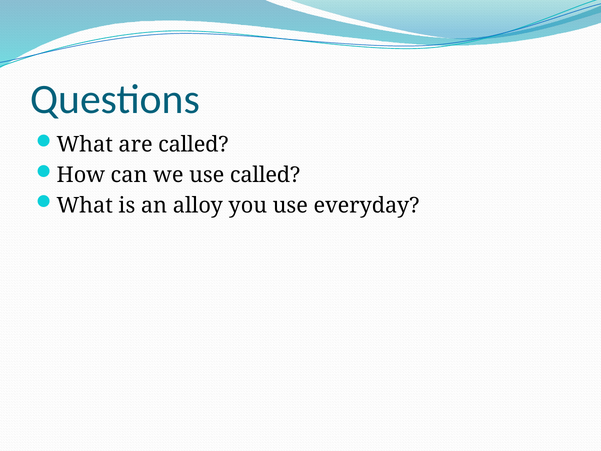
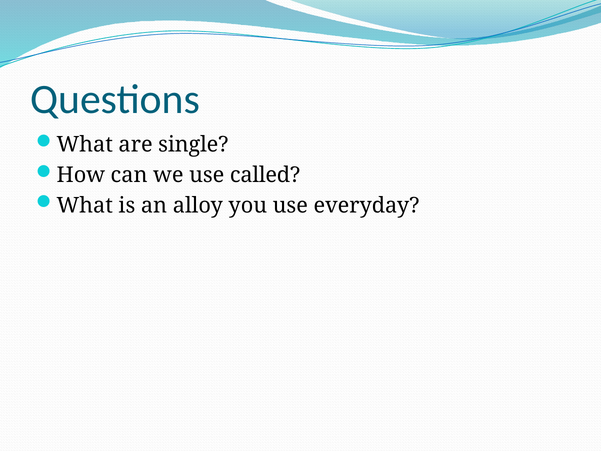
are called: called -> single
